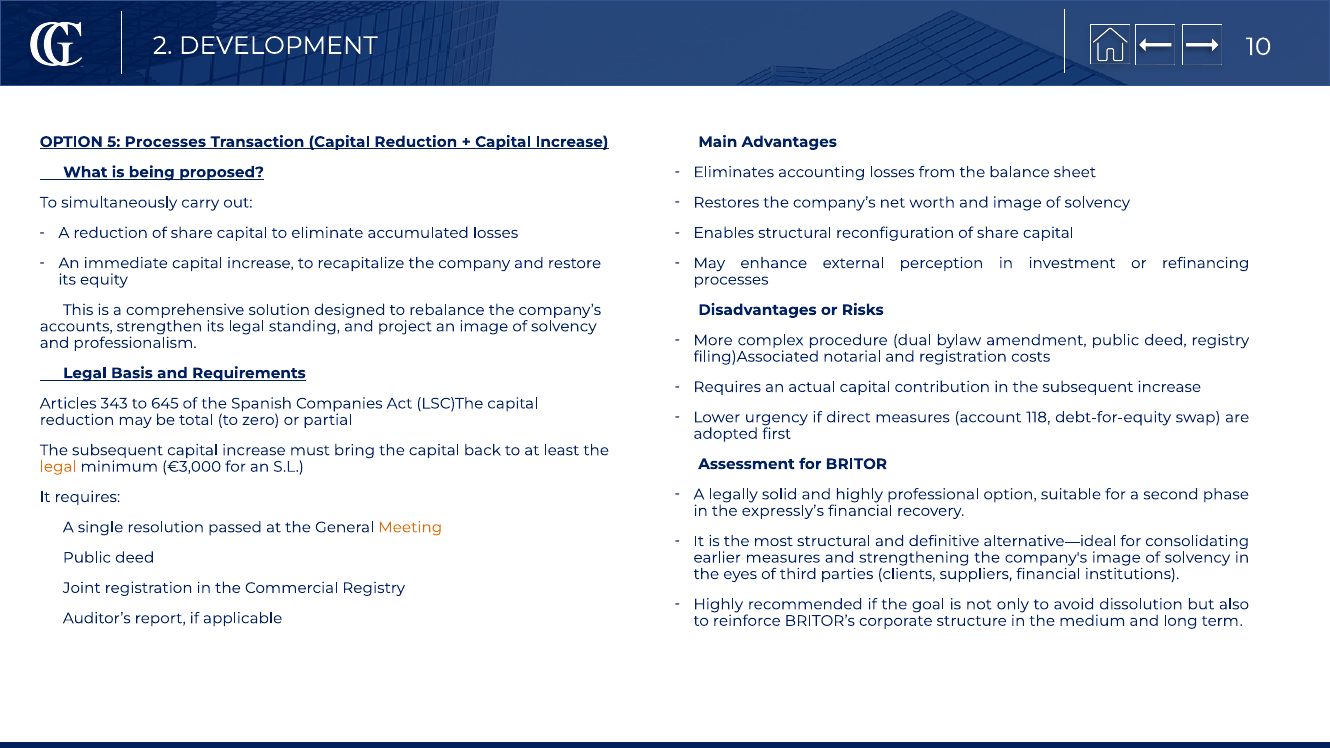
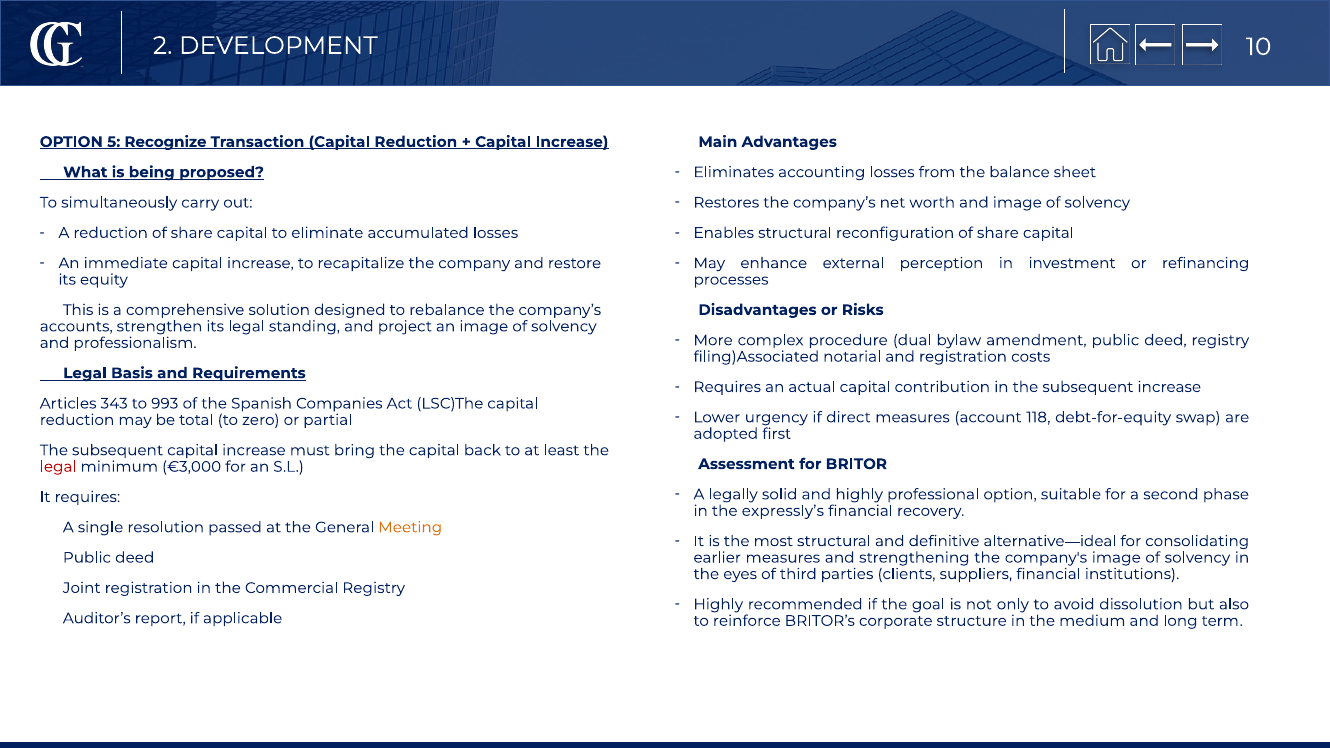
5 Processes: Processes -> Recognize
645: 645 -> 993
legal at (58, 467) colour: orange -> red
